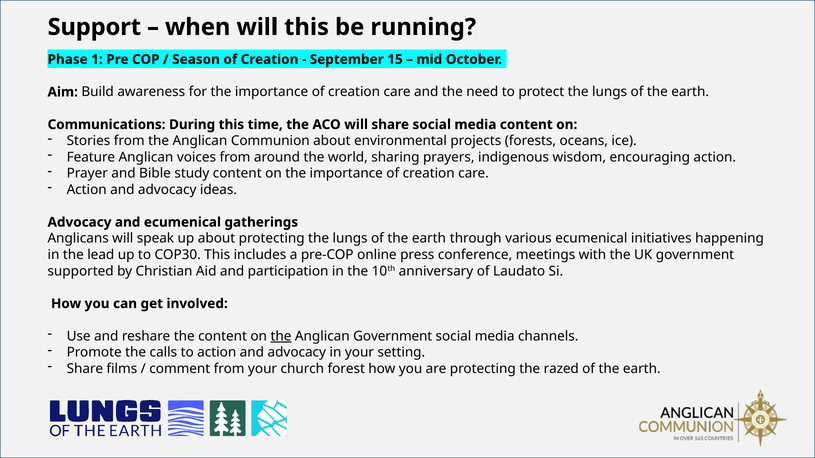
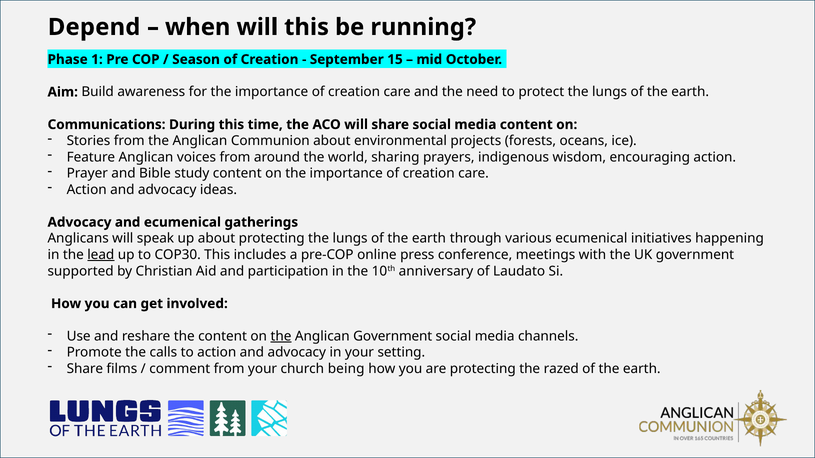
Support: Support -> Depend
lead underline: none -> present
forest: forest -> being
